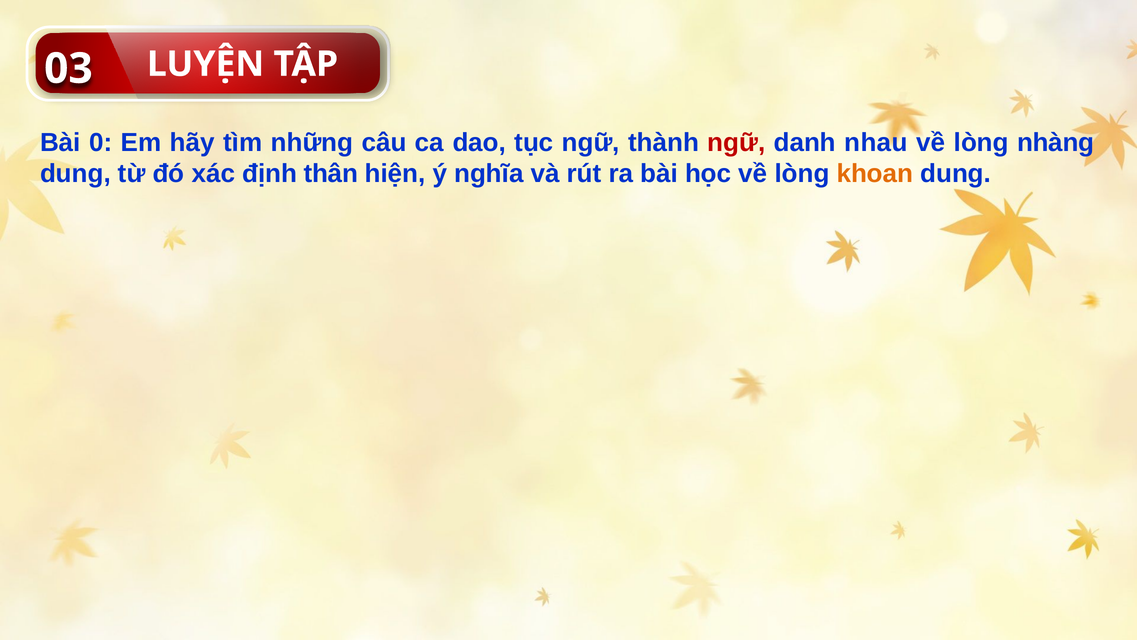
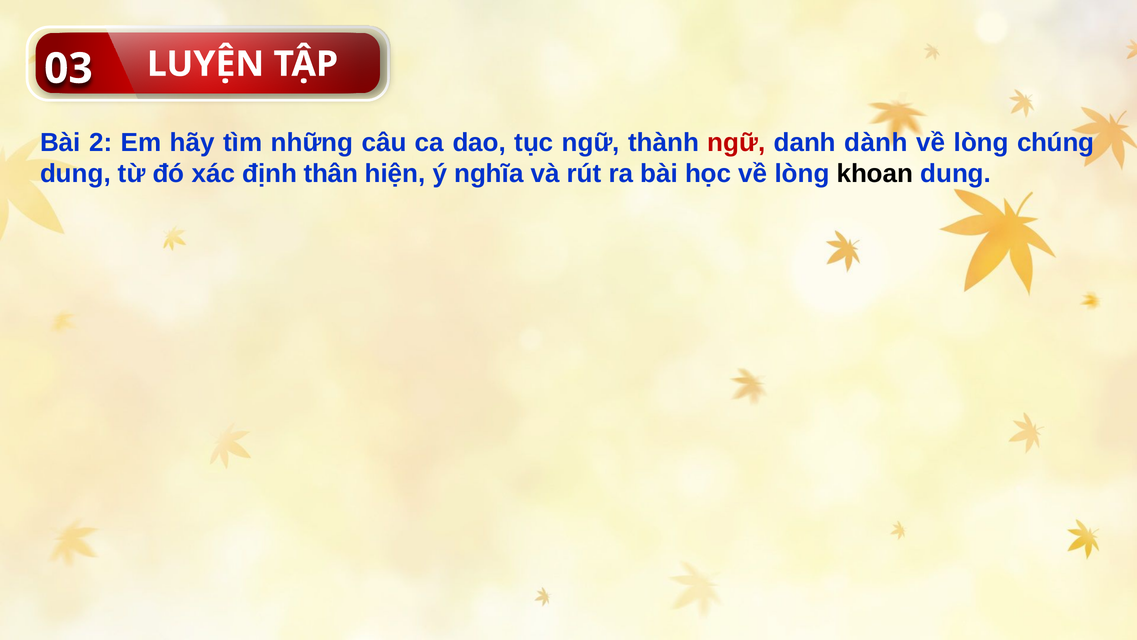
0: 0 -> 2
nhau: nhau -> dành
nhàng: nhàng -> chúng
khoan colour: orange -> black
